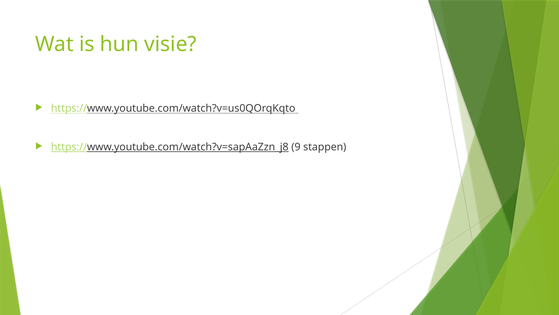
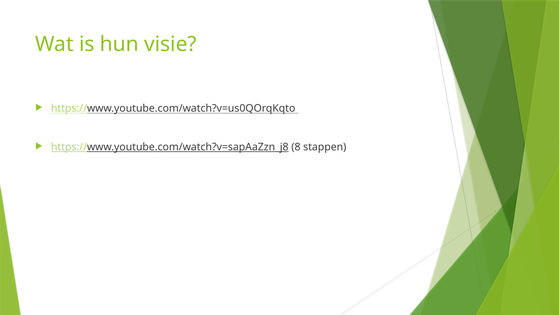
9: 9 -> 8
